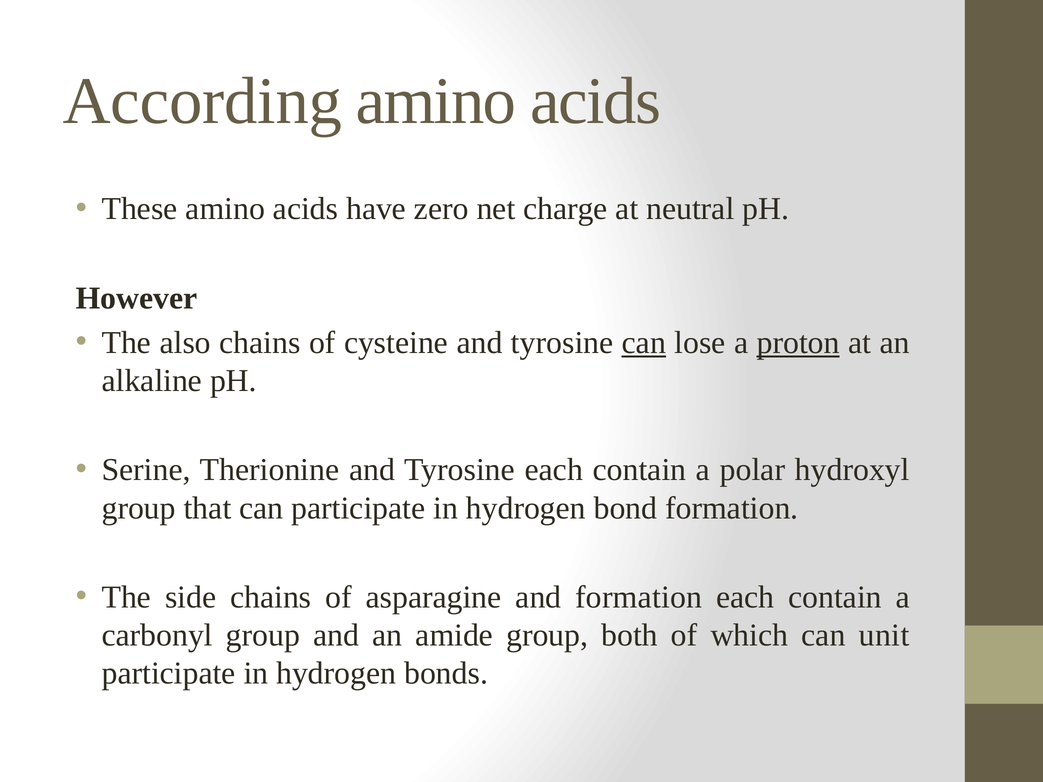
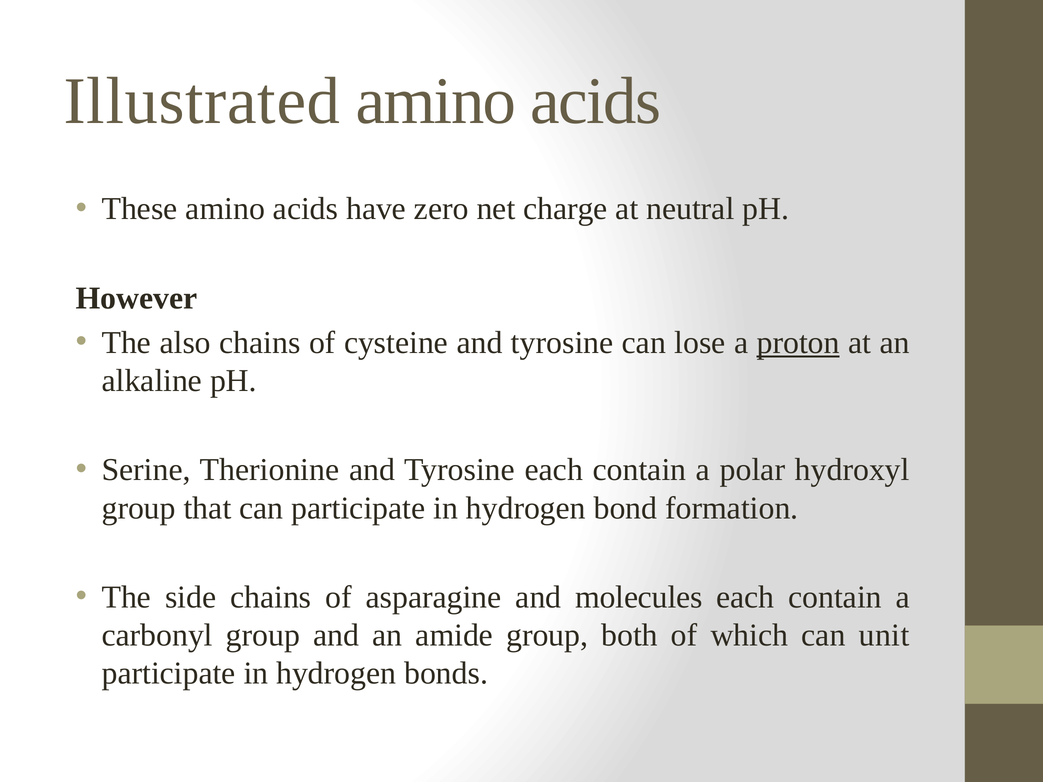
According: According -> Illustrated
can at (644, 343) underline: present -> none
and formation: formation -> molecules
